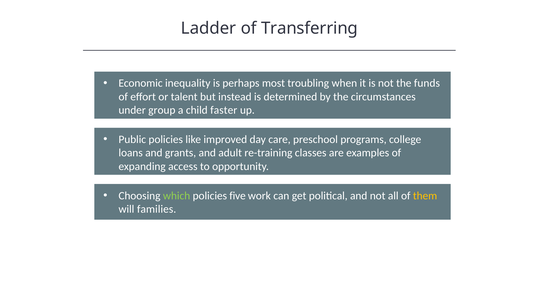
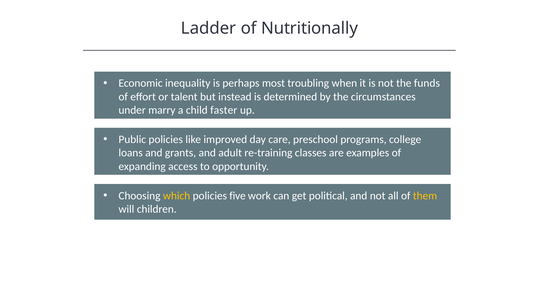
Transferring: Transferring -> Nutritionally
group: group -> marry
which colour: light green -> yellow
families: families -> children
